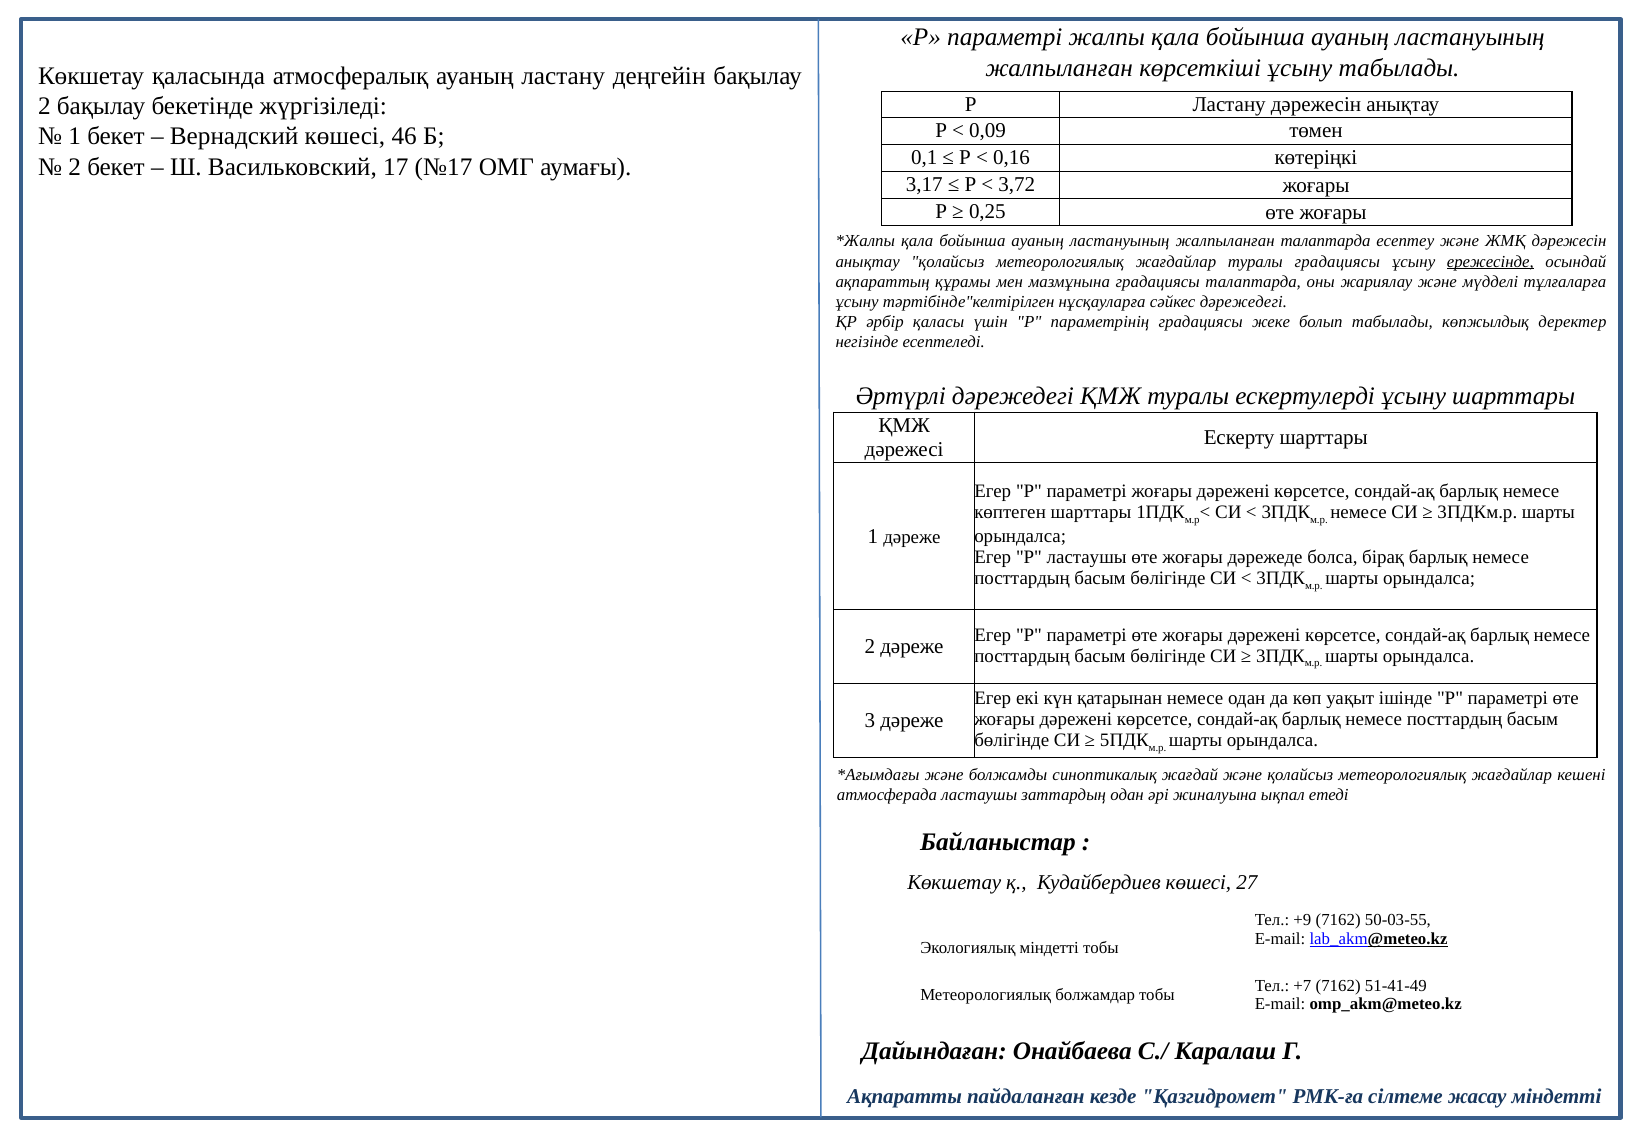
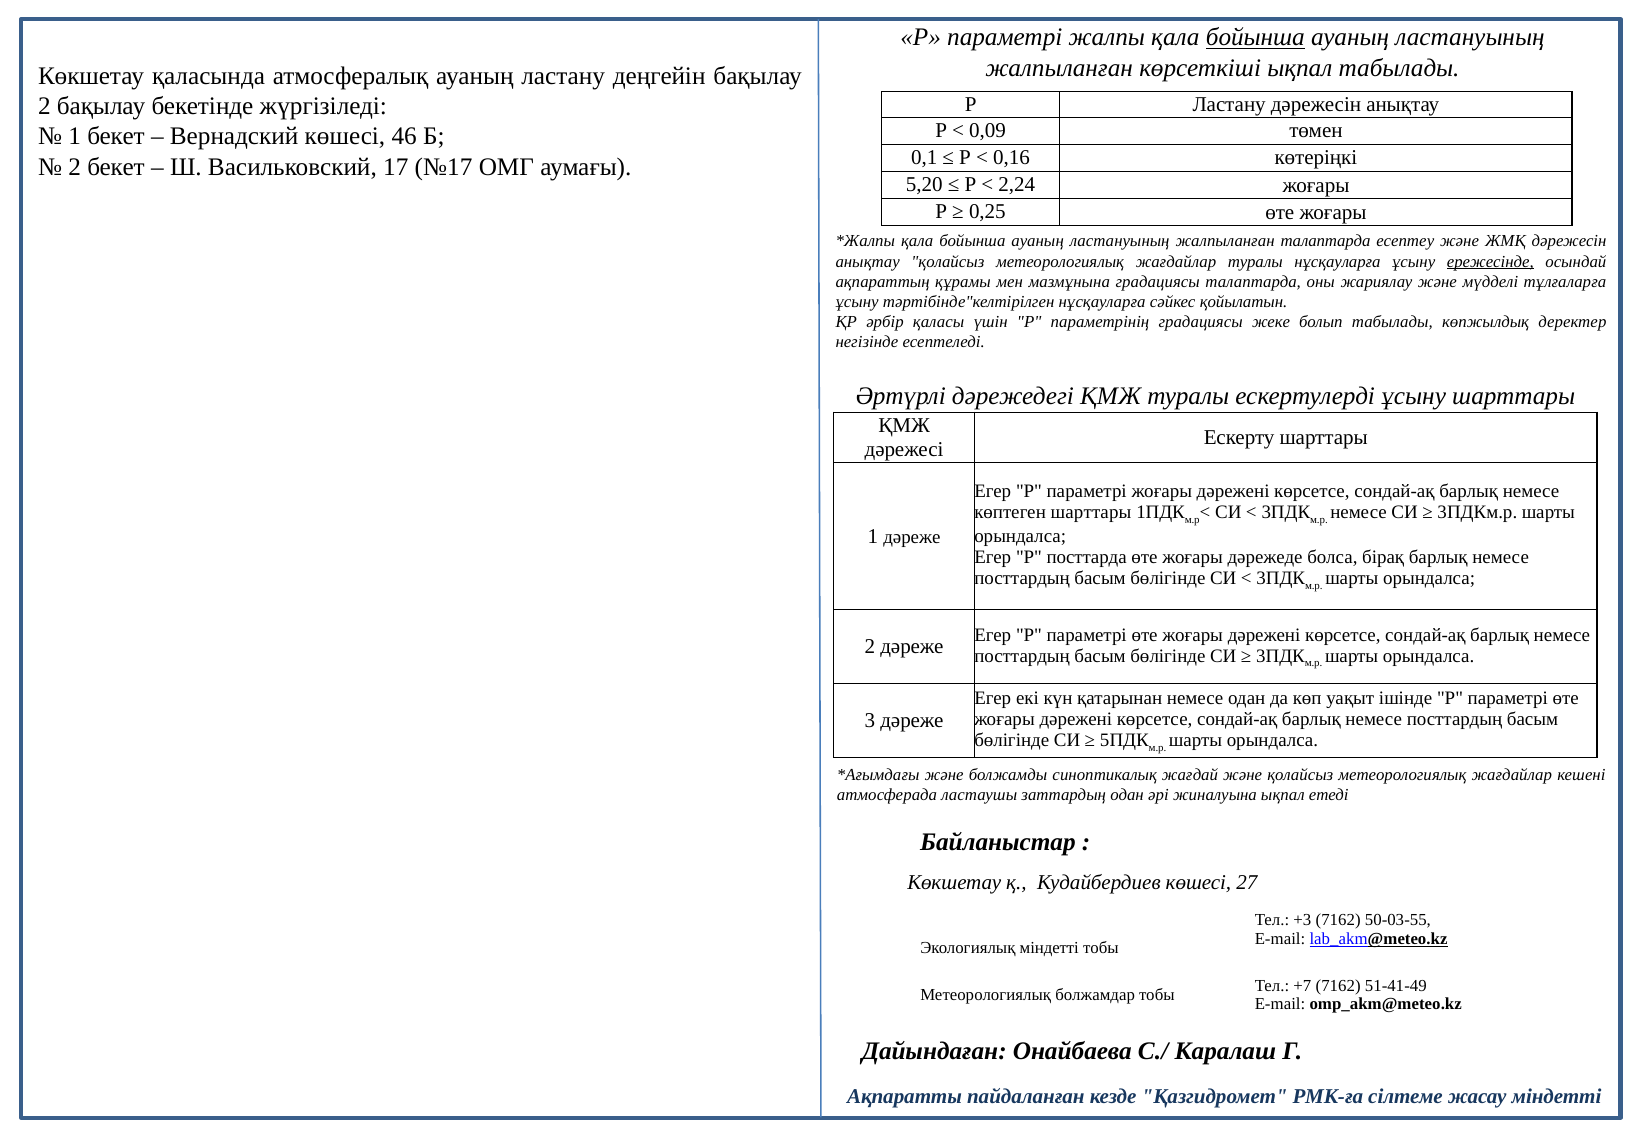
бойынша at (1255, 38) underline: none -> present
көрсеткіші ұсыну: ұсыну -> ықпал
3,17: 3,17 -> 5,20
3,72: 3,72 -> 2,24
туралы градациясы: градациясы -> нұсқауларға
сәйкес дәрежедегі: дәрежедегі -> қойылатын
P ластаушы: ластаушы -> посттарда
+9: +9 -> +3
